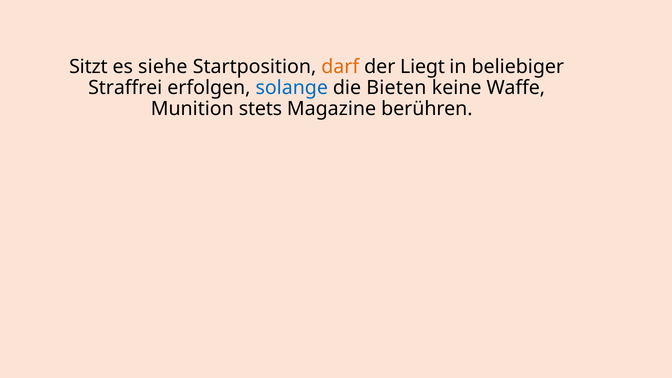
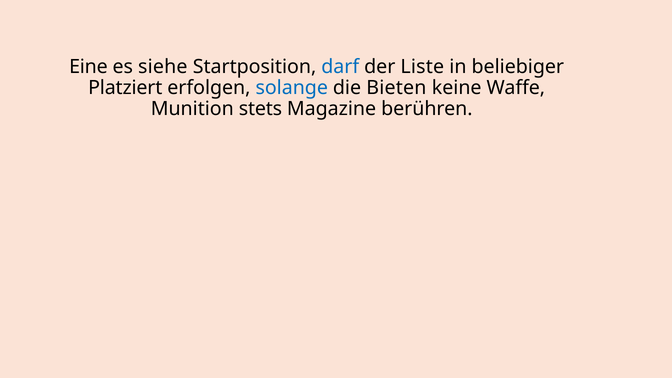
Sitzt: Sitzt -> Eine
darf colour: orange -> blue
Liegt: Liegt -> Liste
Straffrei: Straffrei -> Platziert
